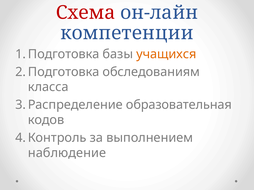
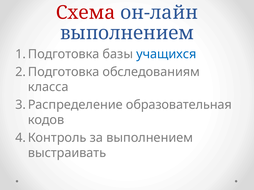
компетенции at (127, 33): компетенции -> выполнением
учащихся colour: orange -> blue
наблюдение: наблюдение -> выстраивать
